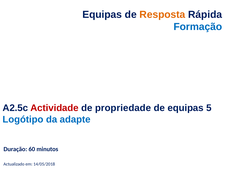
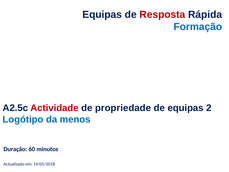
Resposta colour: orange -> red
5: 5 -> 2
adapte: adapte -> menos
